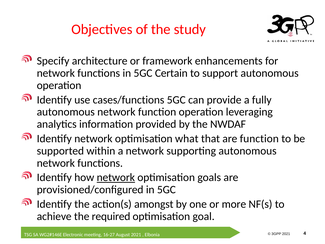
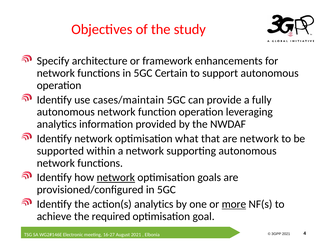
cases/functions: cases/functions -> cases/maintain
are function: function -> network
action(s amongst: amongst -> analytics
more underline: none -> present
